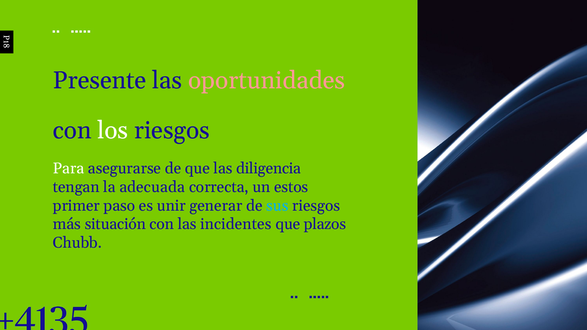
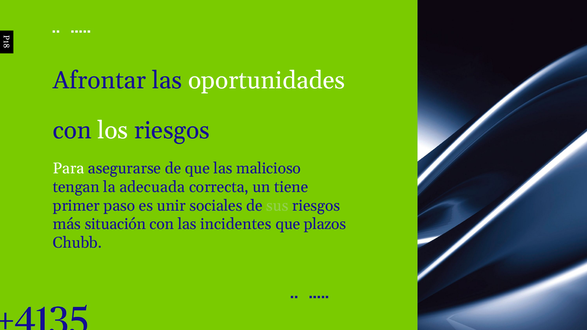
Presente: Presente -> Afrontar
oportunidades colour: pink -> white
diligencia: diligencia -> malicioso
estos: estos -> tiene
generar: generar -> sociales
sus colour: light blue -> light green
